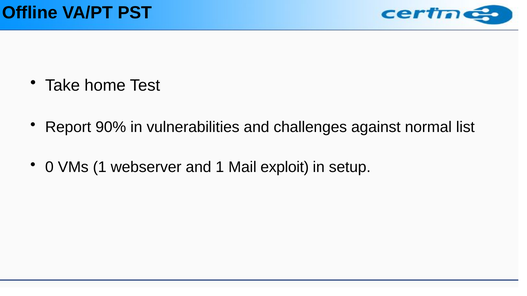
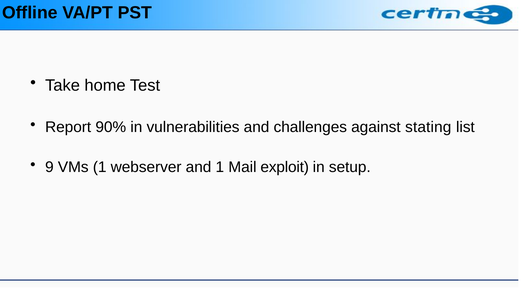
normal: normal -> stating
0: 0 -> 9
